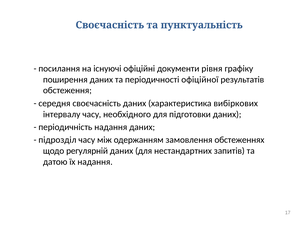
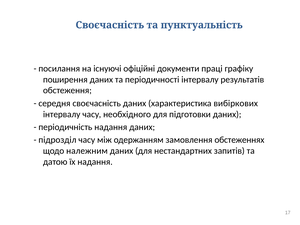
рівня: рівня -> праці
періодичності офіційної: офіційної -> інтервалу
регулярній: регулярній -> належним
